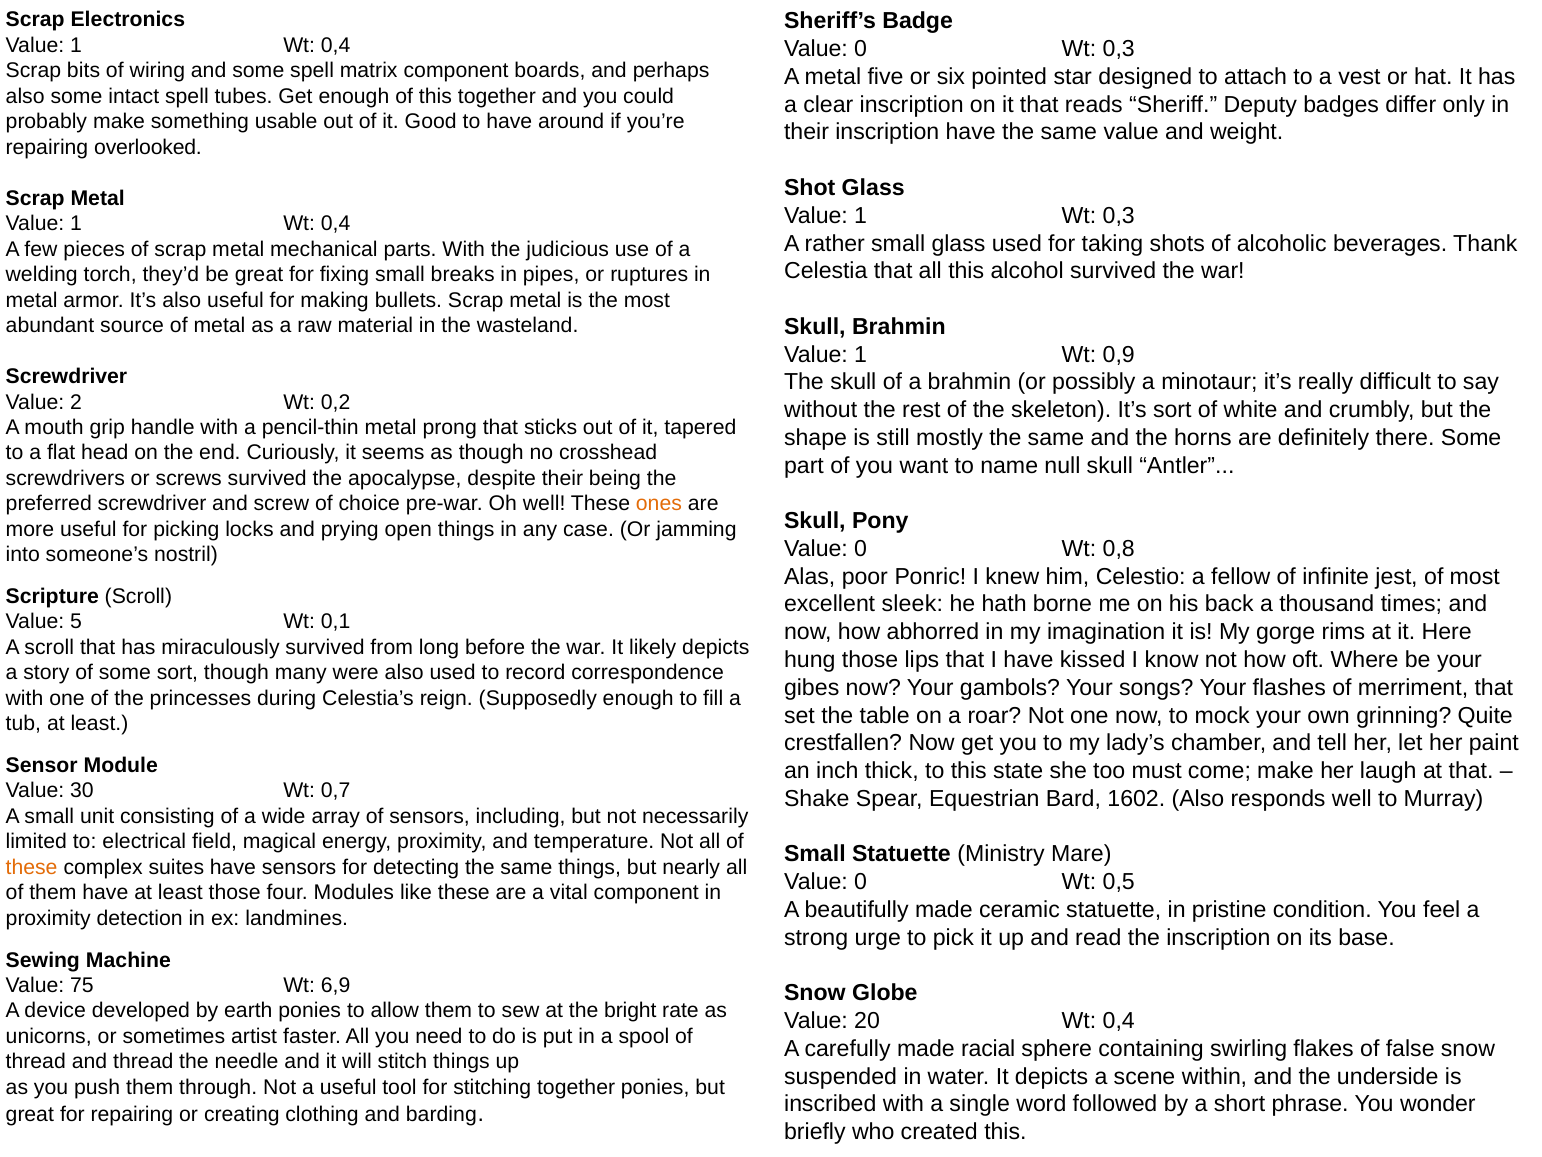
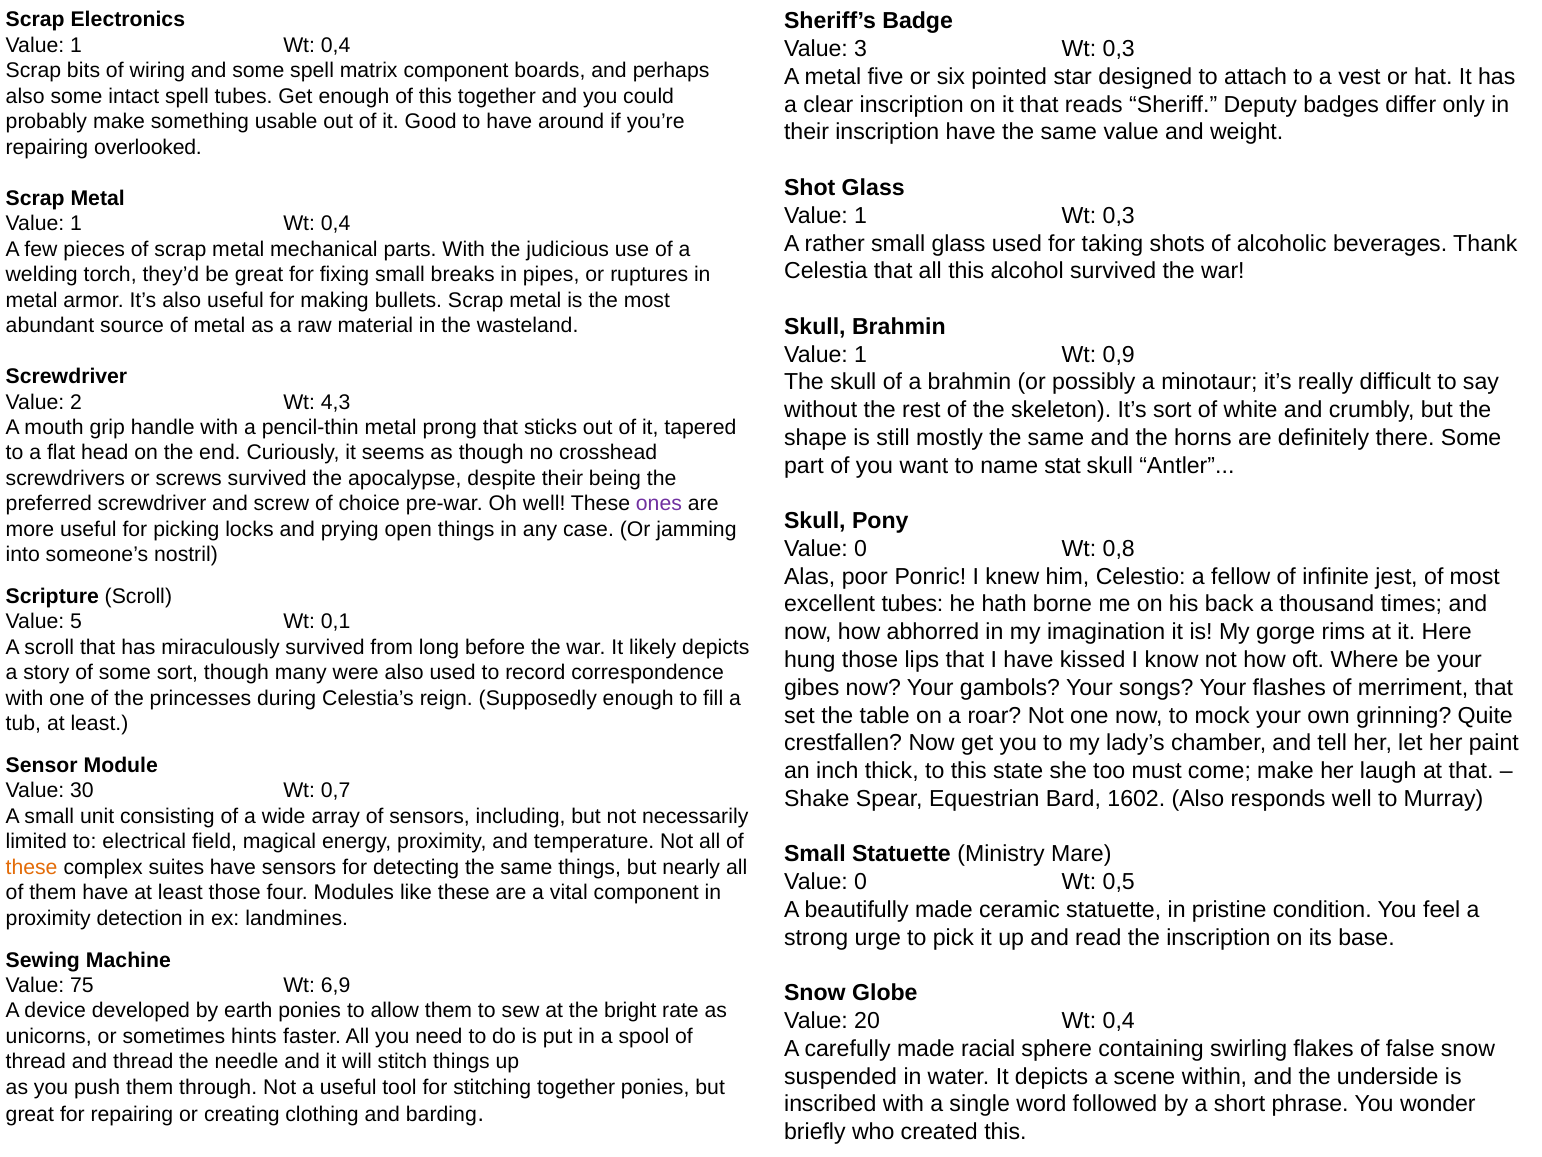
0 at (861, 49): 0 -> 3
0,2: 0,2 -> 4,3
null: null -> stat
ones colour: orange -> purple
excellent sleek: sleek -> tubes
artist: artist -> hints
